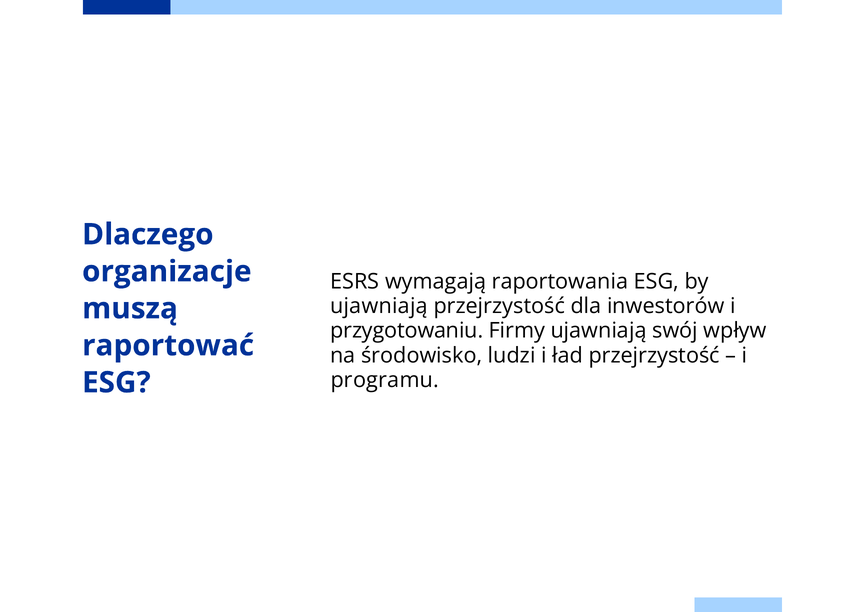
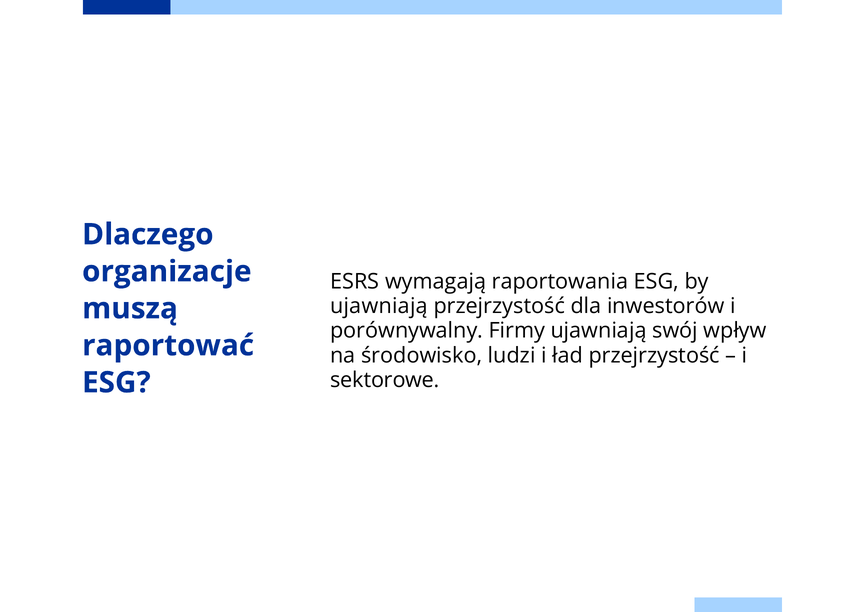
przygotowaniu: przygotowaniu -> porównywalny
programu: programu -> sektorowe
